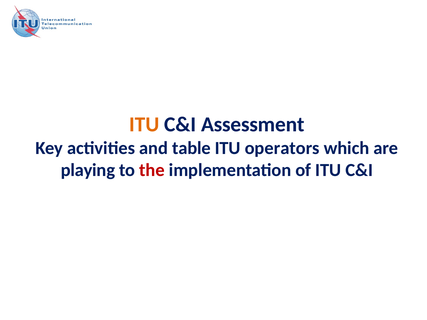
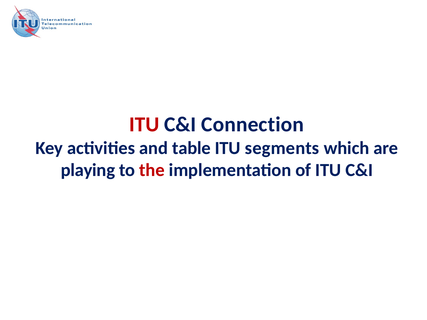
ITU at (144, 125) colour: orange -> red
Assessment: Assessment -> Connection
operators: operators -> segments
